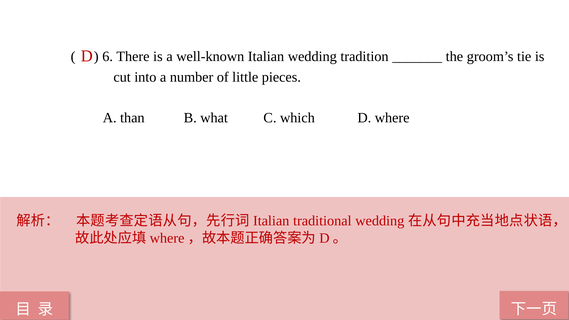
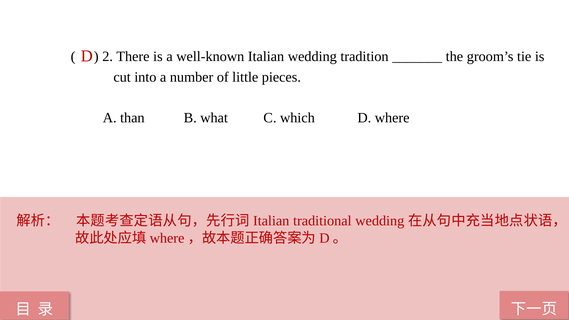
6: 6 -> 2
